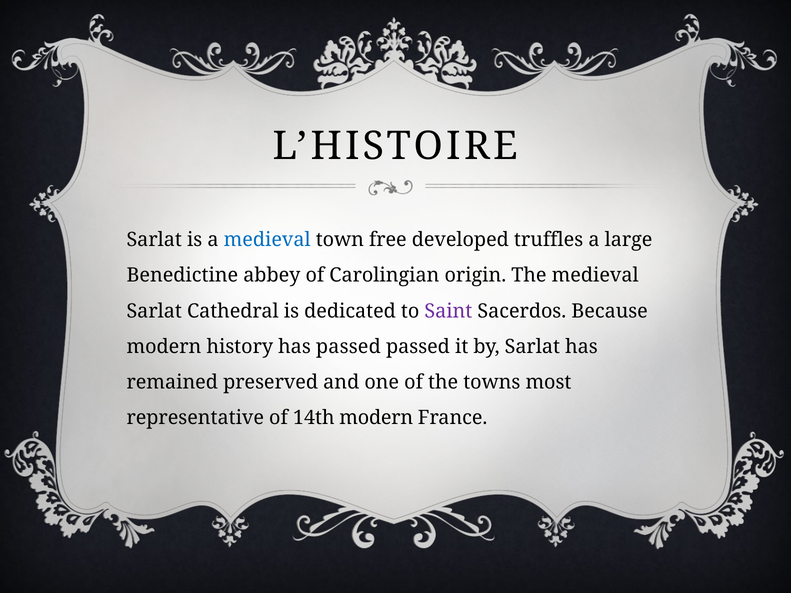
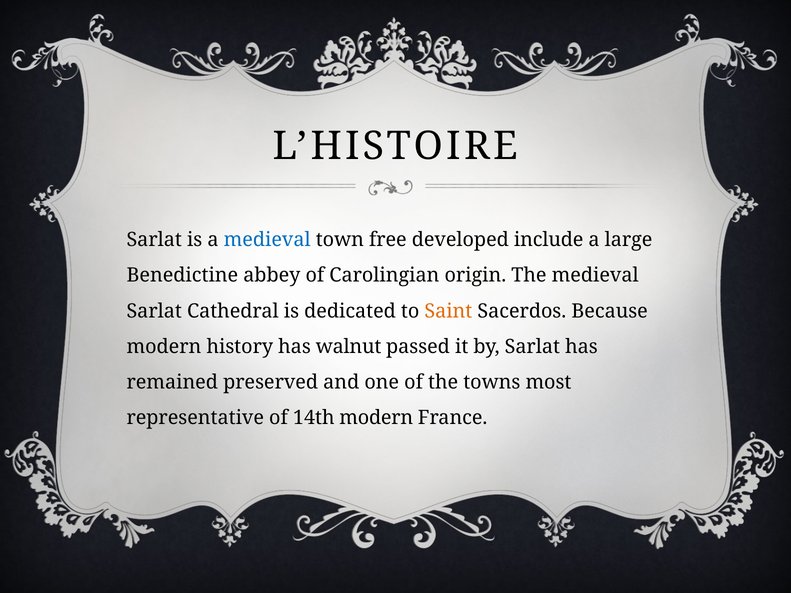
truffles: truffles -> include
Saint colour: purple -> orange
has passed: passed -> walnut
